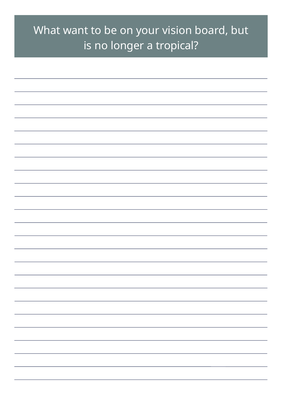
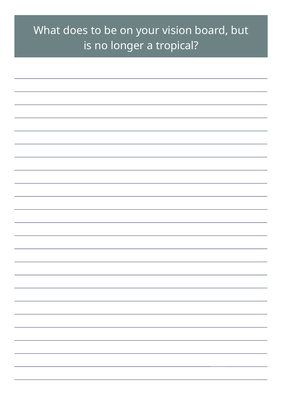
want: want -> does
